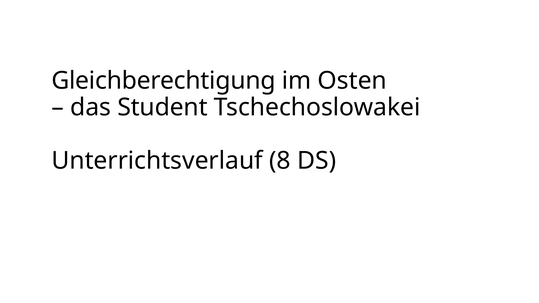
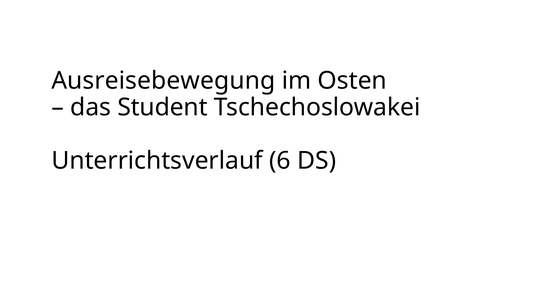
Gleichberechtigung: Gleichberechtigung -> Ausreisebewegung
8: 8 -> 6
